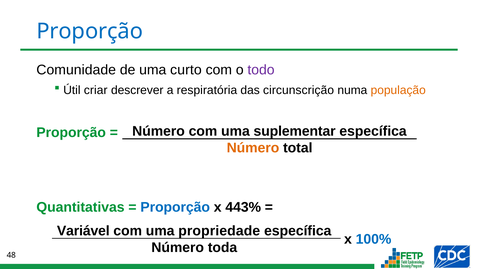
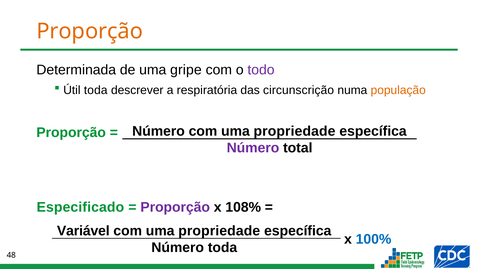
Proporção at (90, 31) colour: blue -> orange
Comunidade: Comunidade -> Determinada
curto: curto -> gripe
Útil criar: criar -> toda
Número com uma suplementar: suplementar -> propriedade
Número at (253, 148) colour: orange -> purple
Quantitativas: Quantitativas -> Especificado
Proporção at (175, 207) colour: blue -> purple
443%: 443% -> 108%
